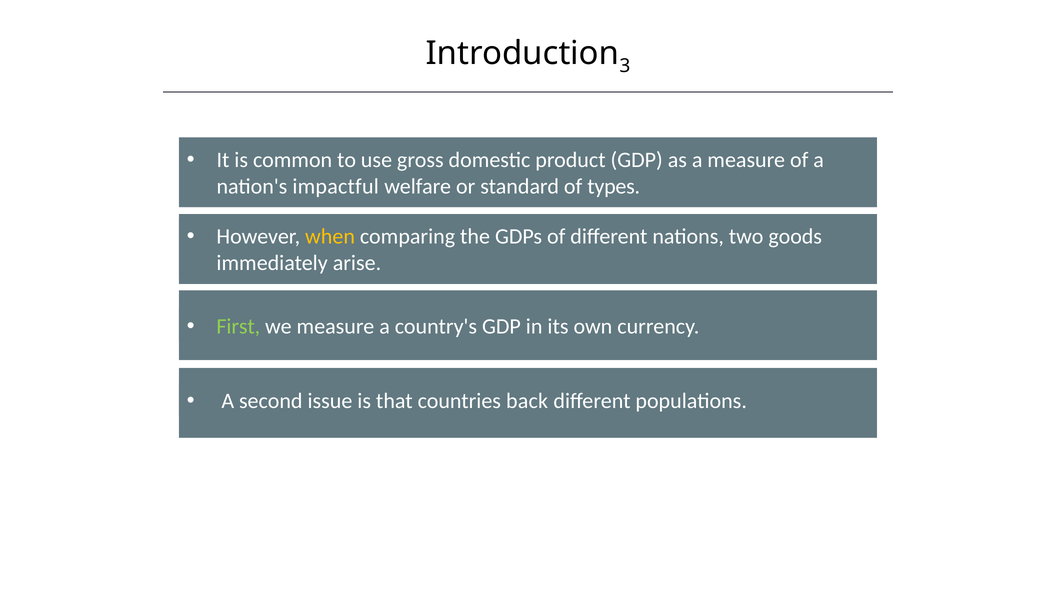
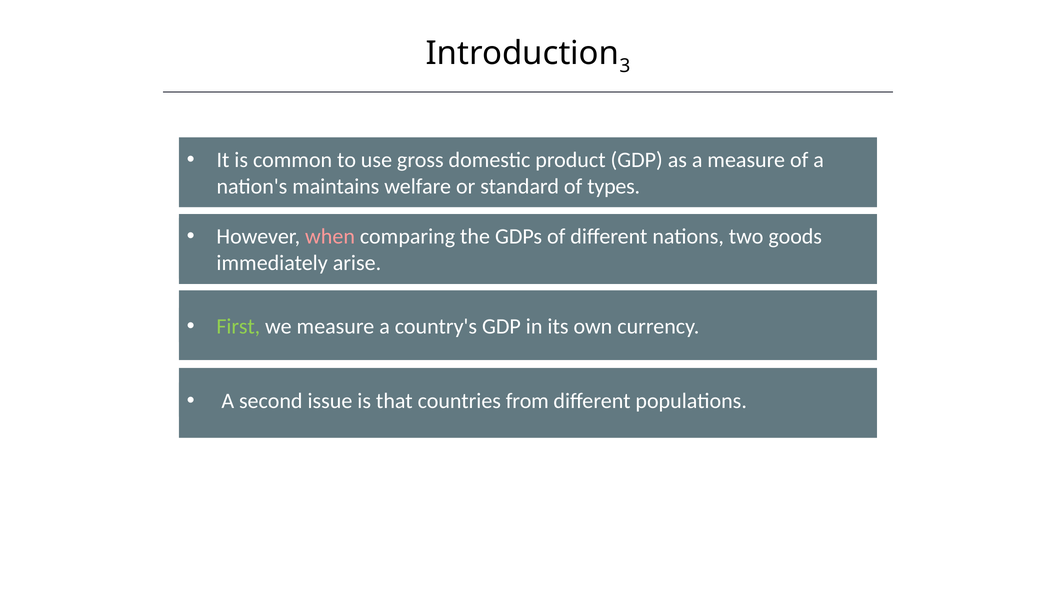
impactful: impactful -> maintains
when colour: yellow -> pink
back: back -> from
